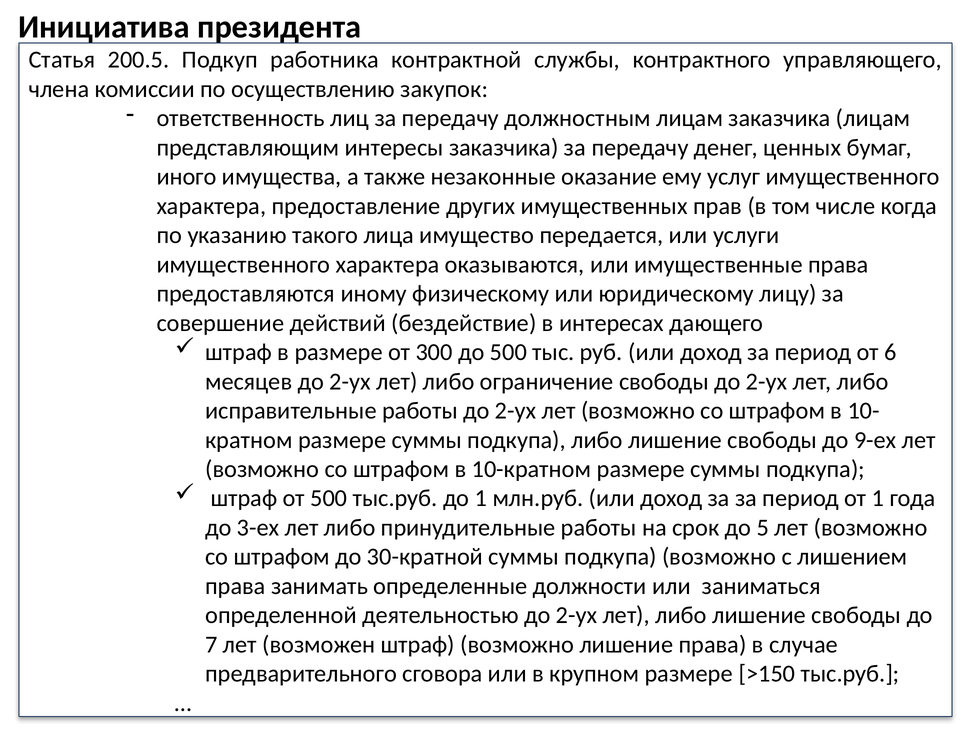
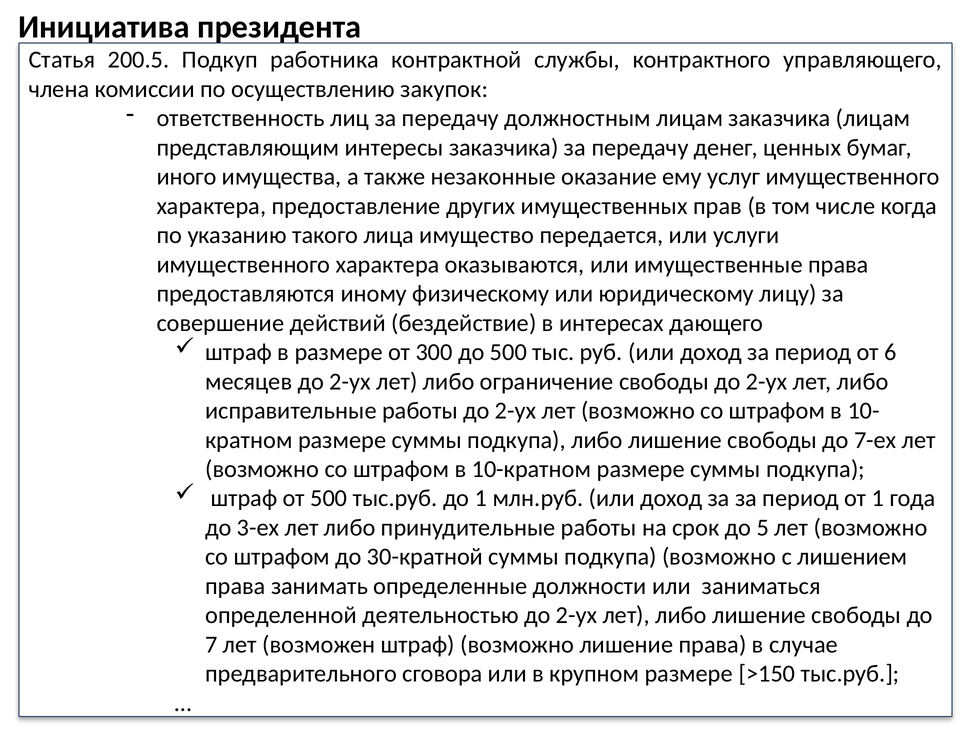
9-ех: 9-ех -> 7-ех
